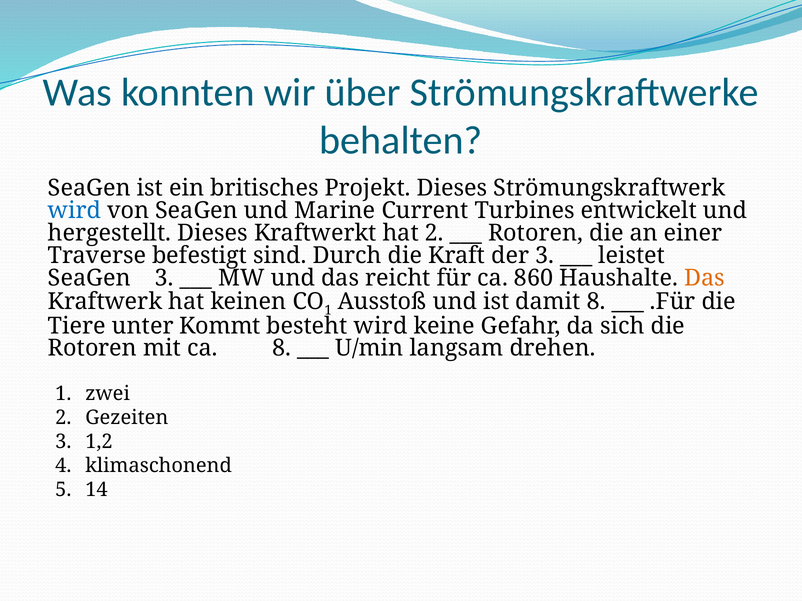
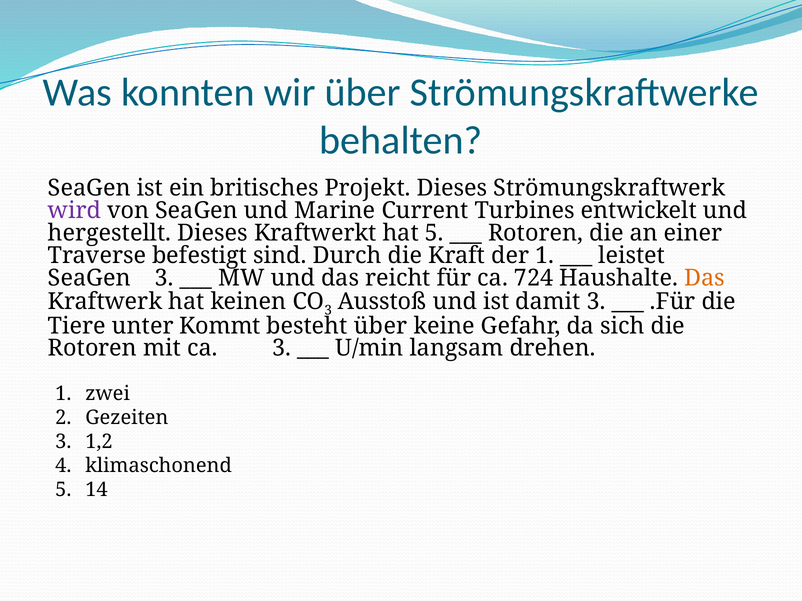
wird at (74, 211) colour: blue -> purple
hat 2: 2 -> 5
der 3: 3 -> 1
860: 860 -> 724
1 at (328, 311): 1 -> 3
damit 8: 8 -> 3
besteht wird: wird -> über
ca 8: 8 -> 3
